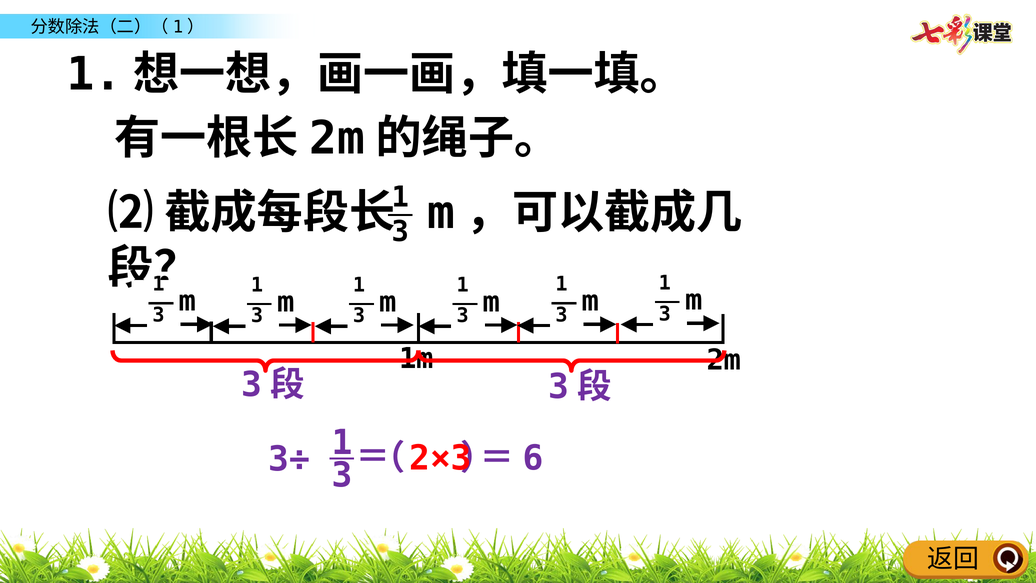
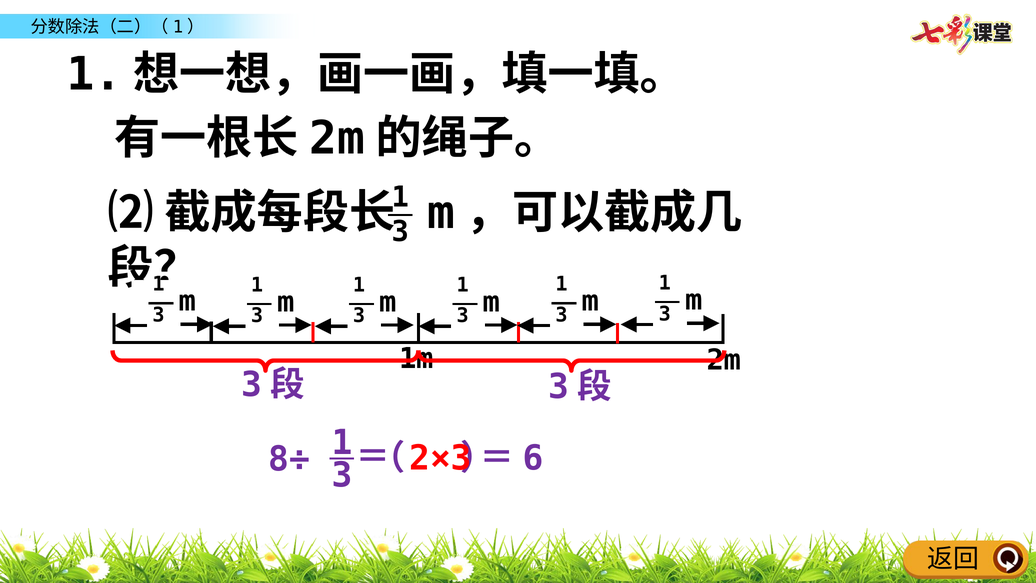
3÷: 3÷ -> 8÷
